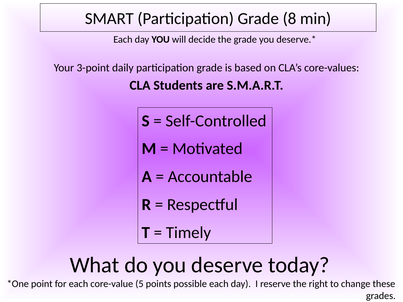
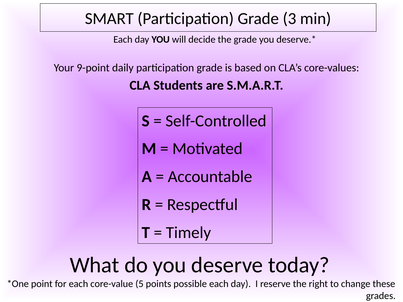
8: 8 -> 3
3-point: 3-point -> 9-point
